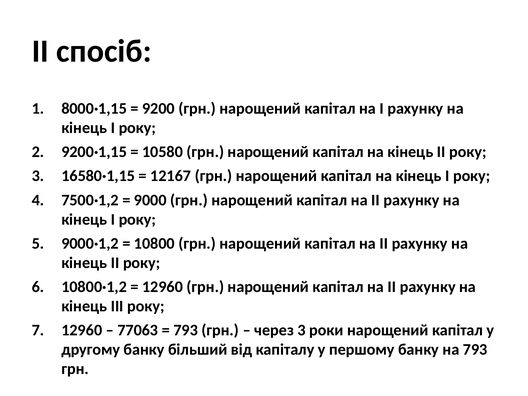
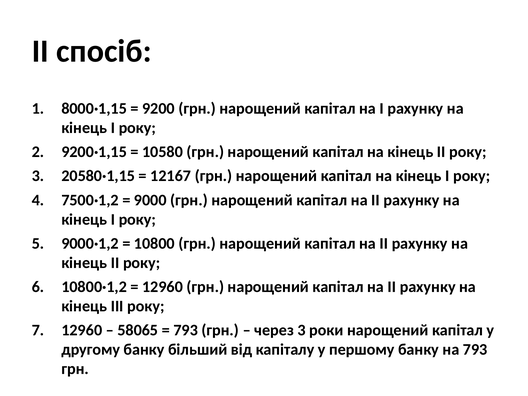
16580·1,15: 16580·1,15 -> 20580·1,15
77063: 77063 -> 58065
